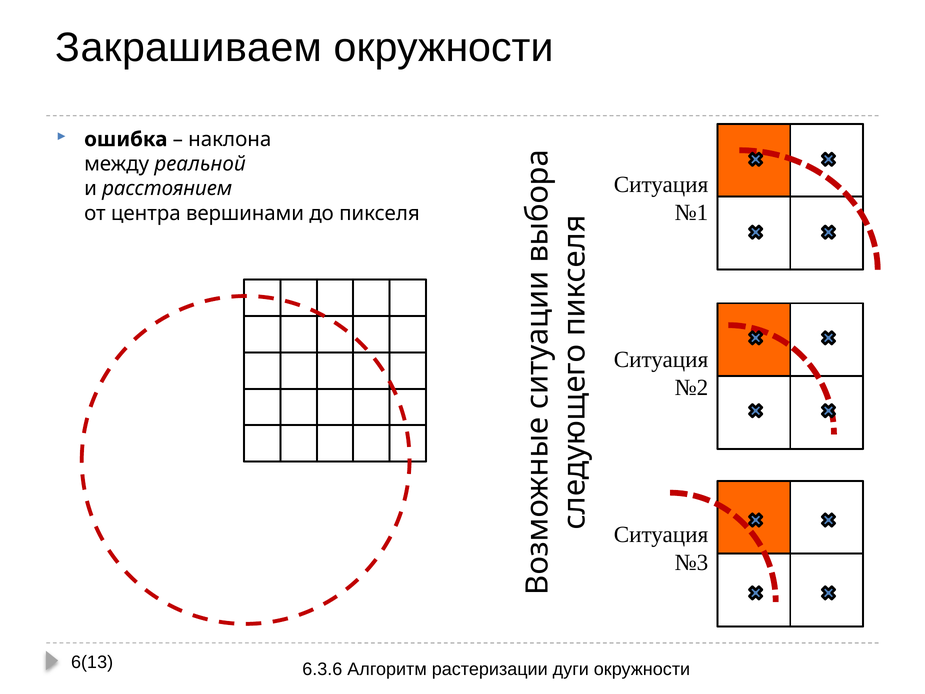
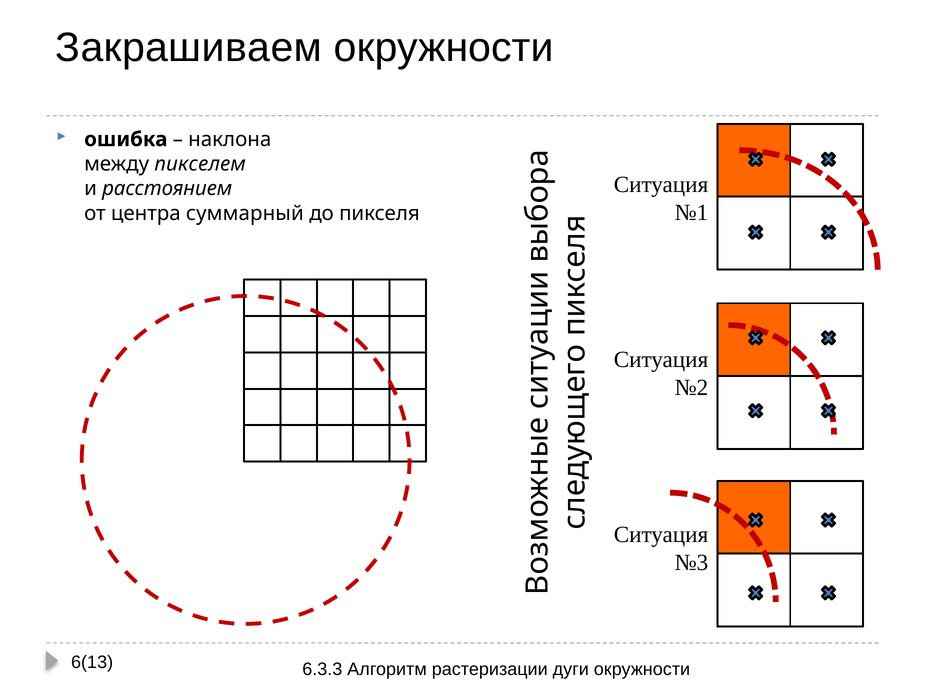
реальной: реальной -> пикселем
вершинами: вершинами -> суммарный
6.3.6: 6.3.6 -> 6.3.3
